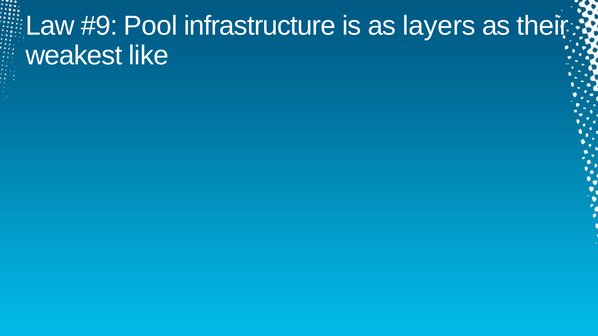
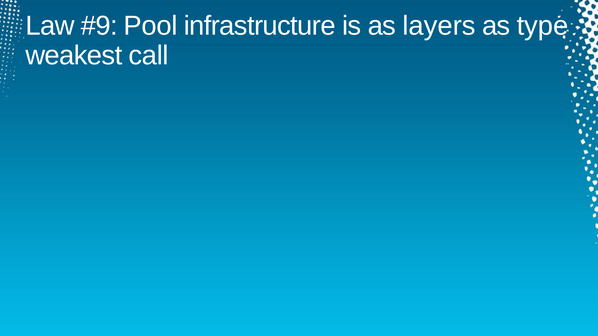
their: their -> type
like: like -> call
